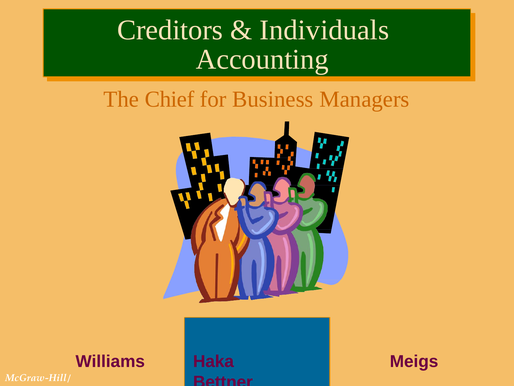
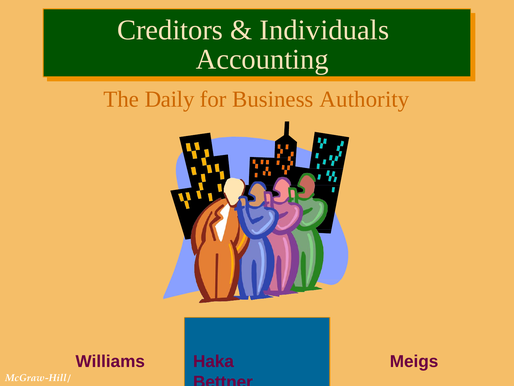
Chief: Chief -> Daily
Managers: Managers -> Authority
